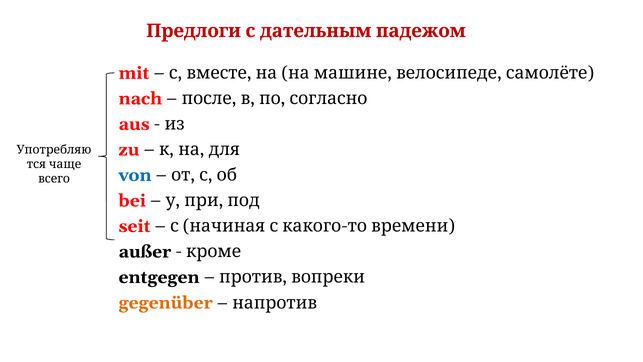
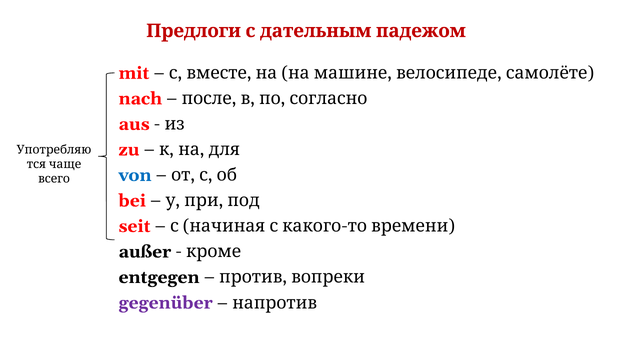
gegenüber colour: orange -> purple
